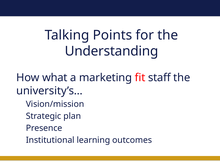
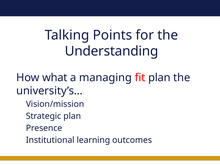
marketing: marketing -> managing
fit staff: staff -> plan
